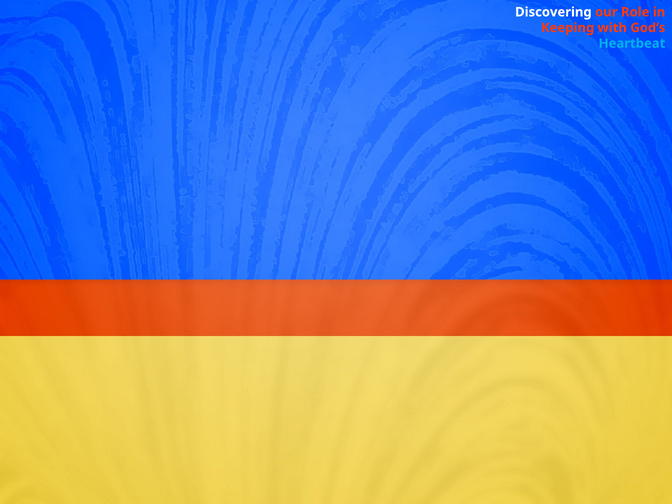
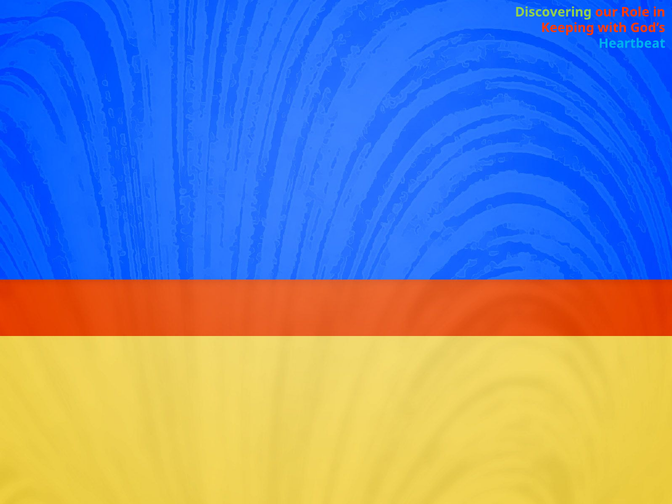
Discovering colour: white -> light green
